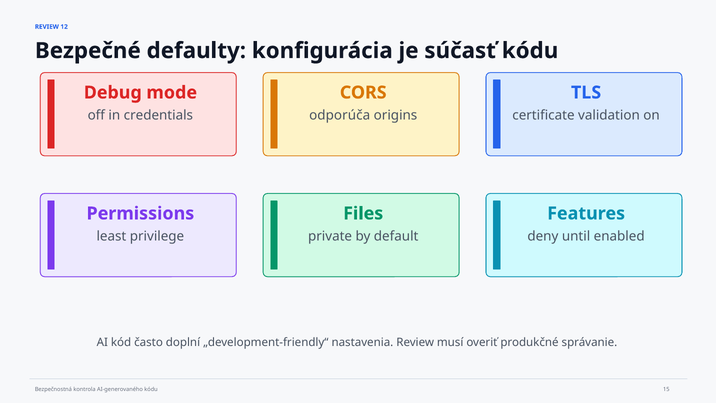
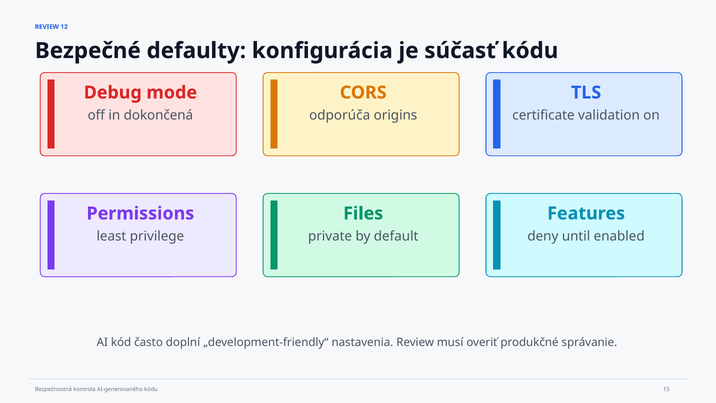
credentials: credentials -> dokončená
